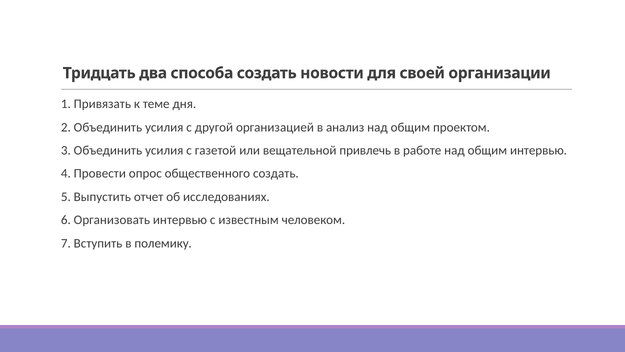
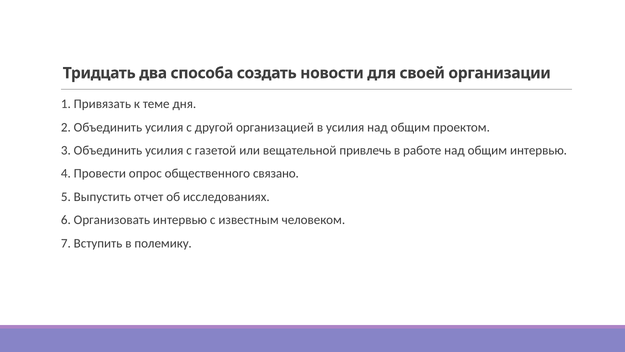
в анализ: анализ -> усилия
общественного создать: создать -> связано
